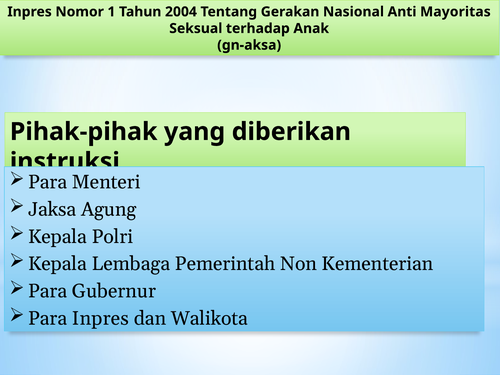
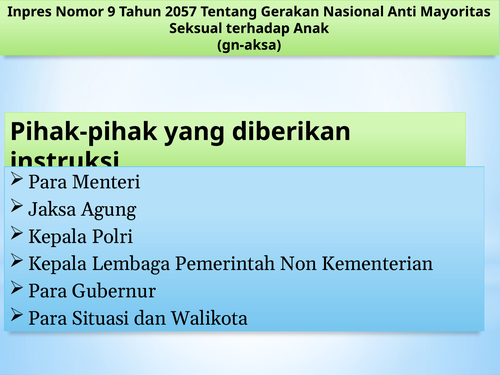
1: 1 -> 9
2004: 2004 -> 2057
Para Inpres: Inpres -> Situasi
